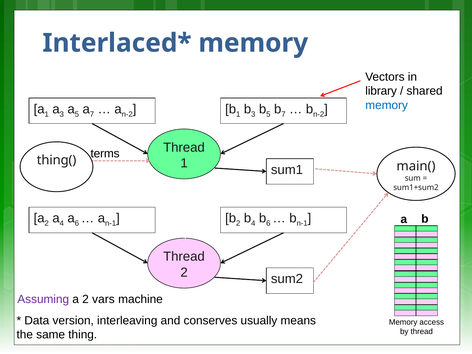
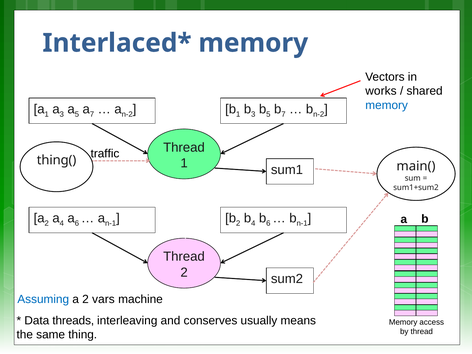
library: library -> works
terms: terms -> traffic
Assuming colour: purple -> blue
version: version -> threads
